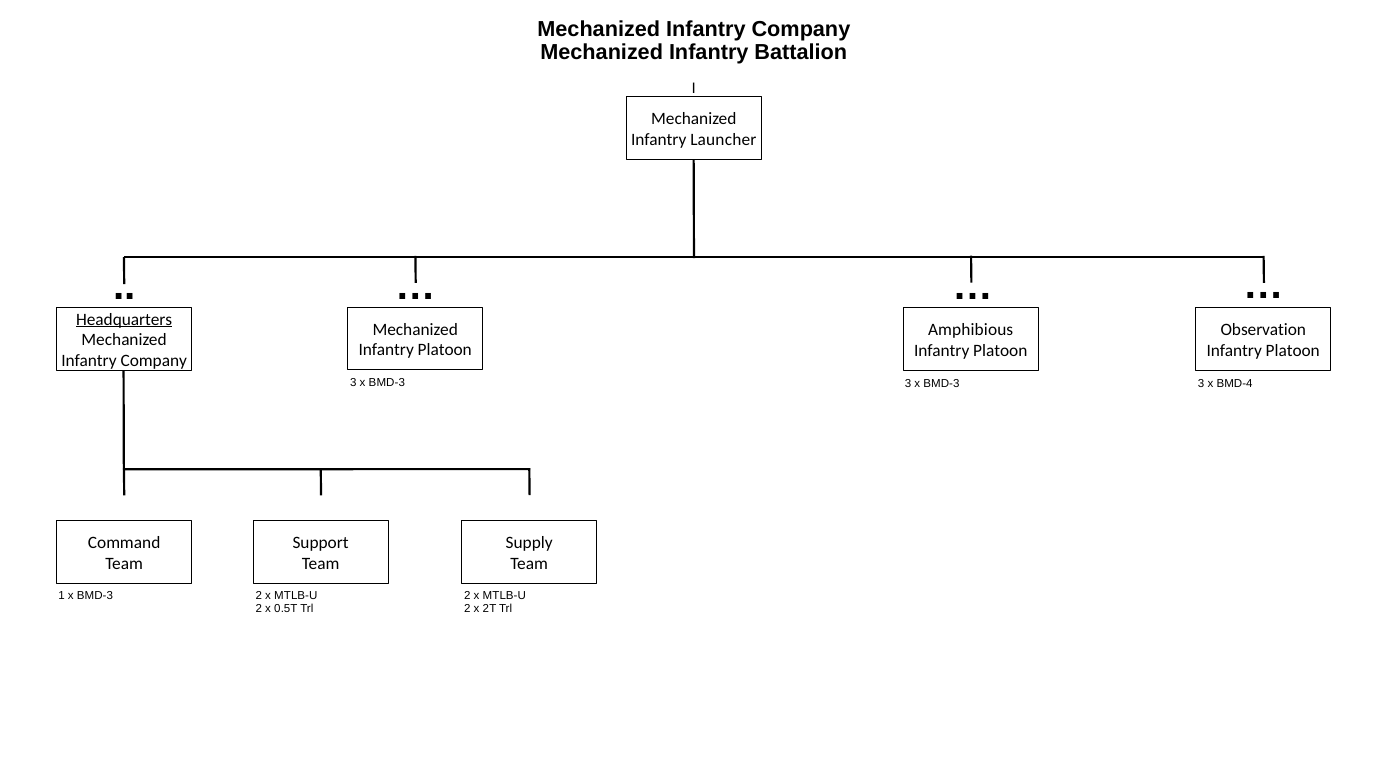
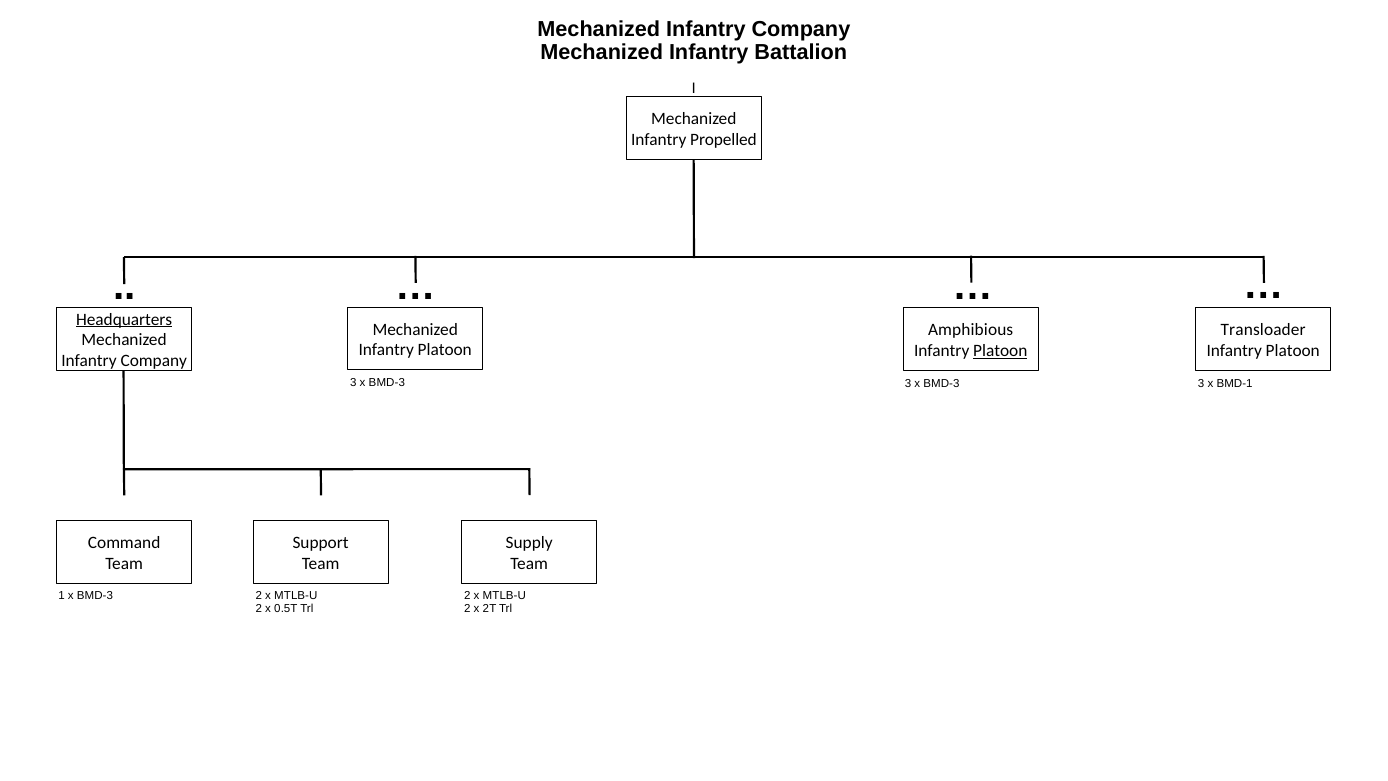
Launcher: Launcher -> Propelled
Observation: Observation -> Transloader
Platoon at (1000, 351) underline: none -> present
BMD-4: BMD-4 -> BMD-1
